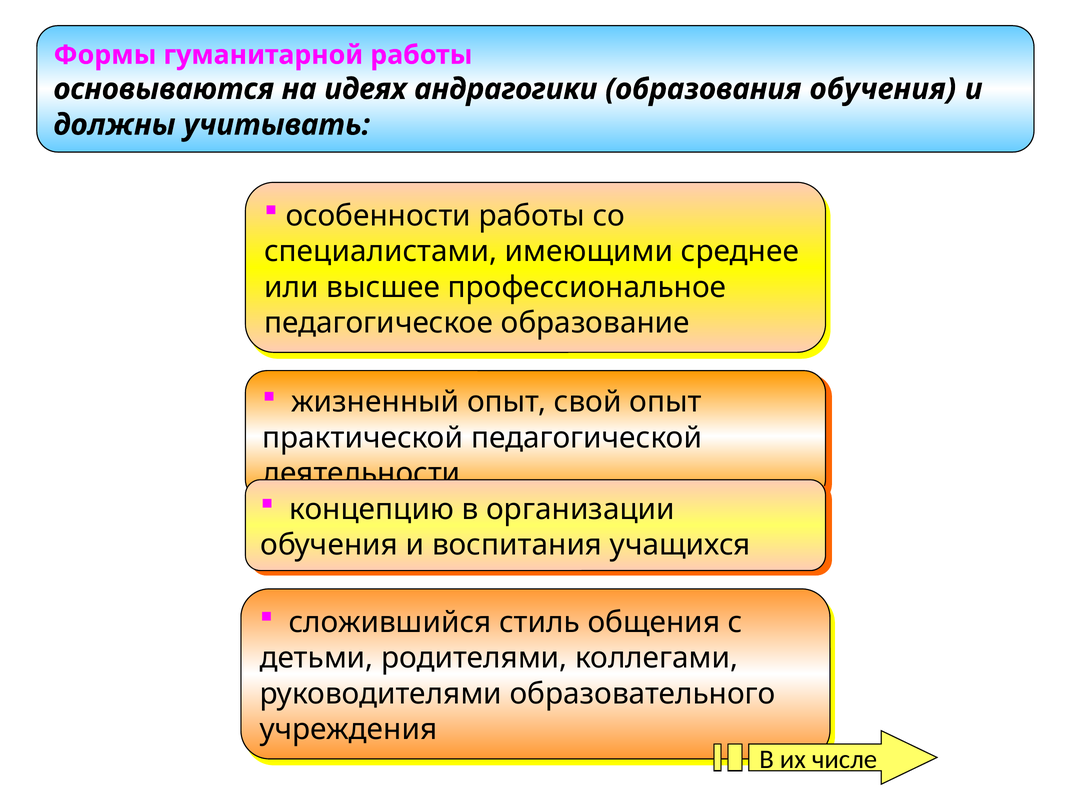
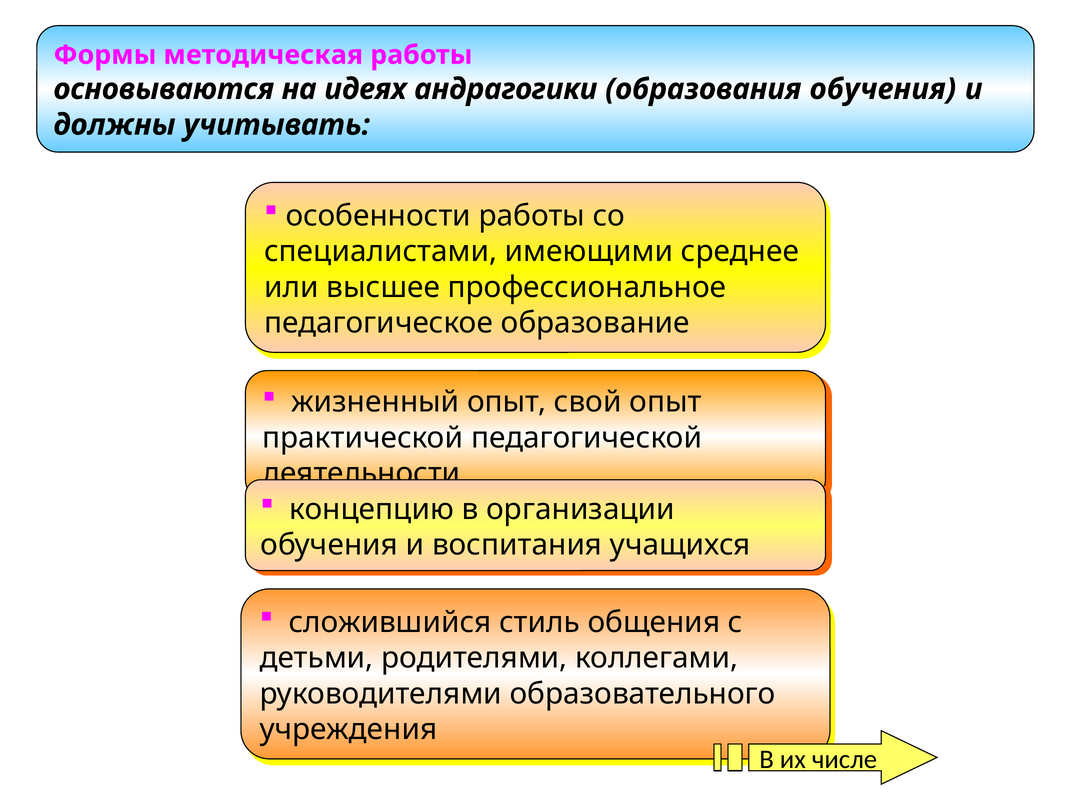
гуманитарной: гуманитарной -> методическая
